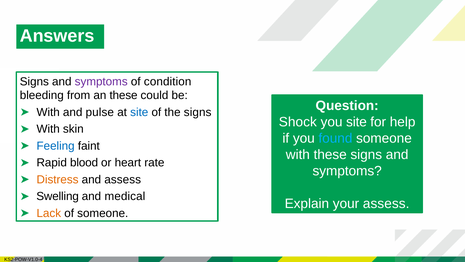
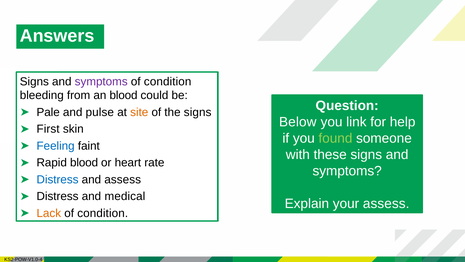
an these: these -> blood
With at (48, 112): With -> Pale
site at (139, 112) colour: blue -> orange
Shock: Shock -> Below
you site: site -> link
With at (48, 129): With -> First
found colour: light blue -> light green
Distress at (58, 179) colour: orange -> blue
Swelling at (58, 196): Swelling -> Distress
someone at (103, 213): someone -> condition
